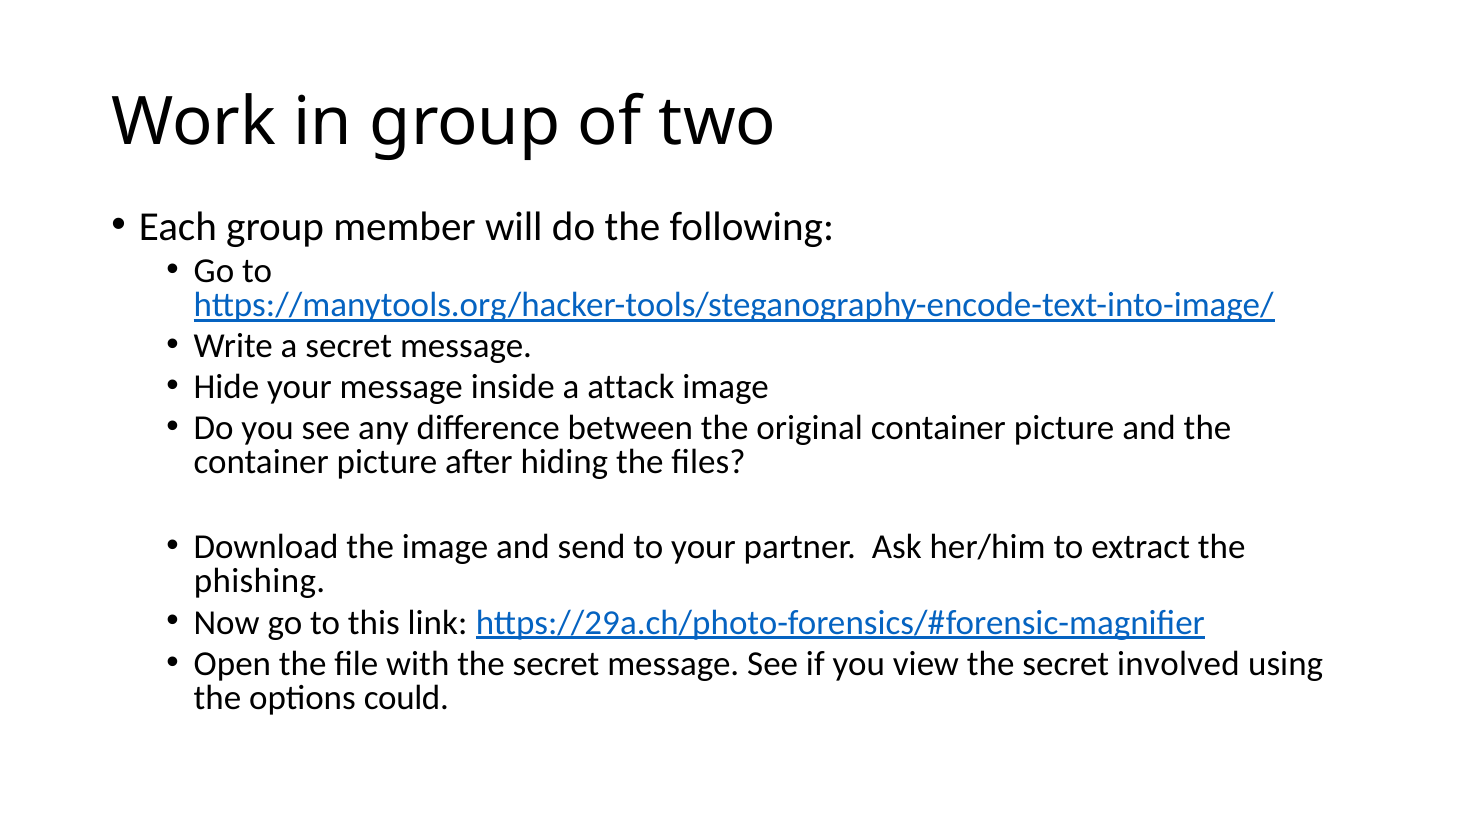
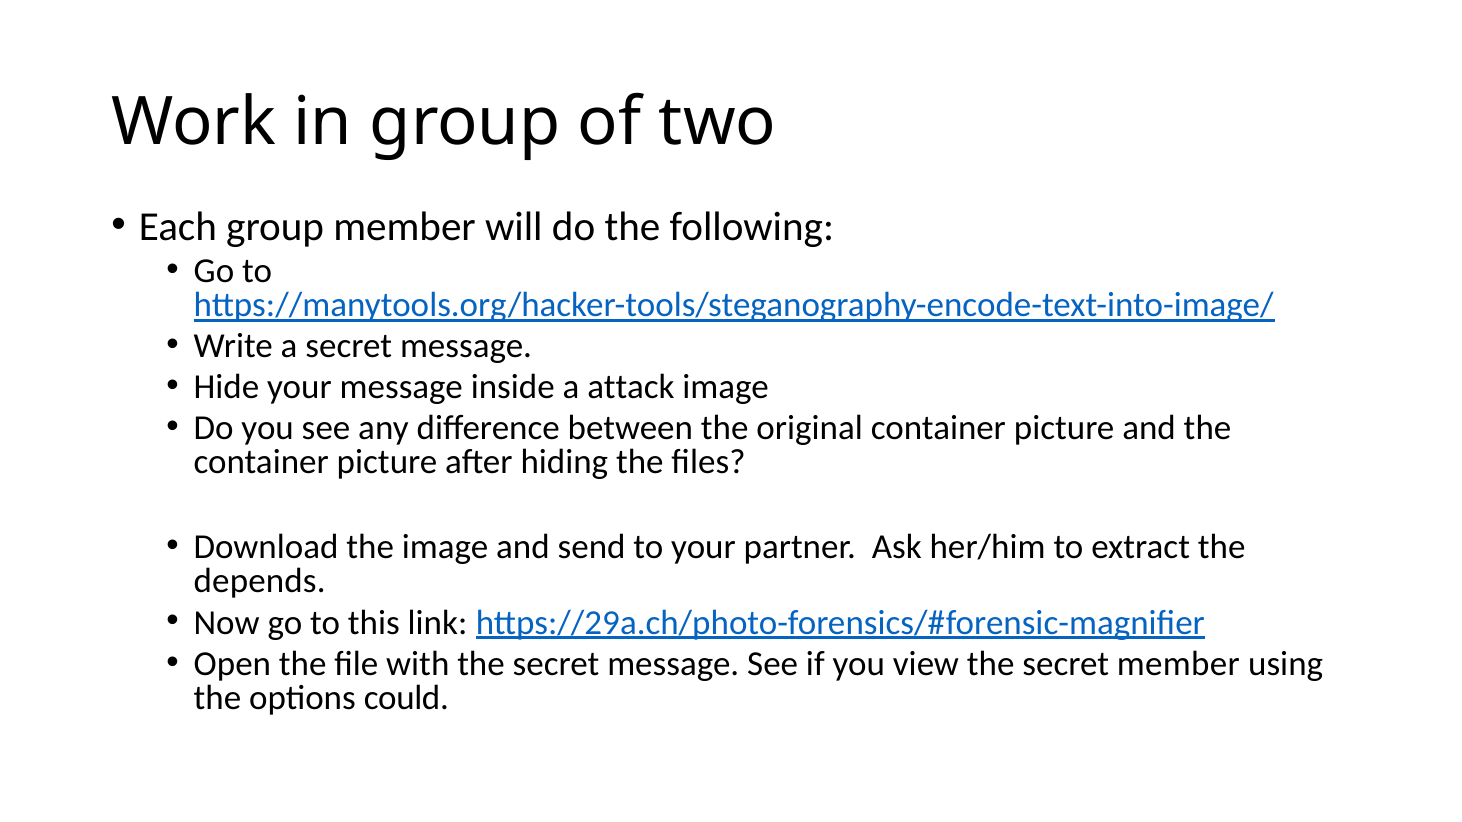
phishing: phishing -> depends
secret involved: involved -> member
